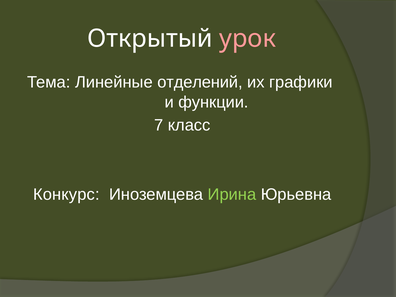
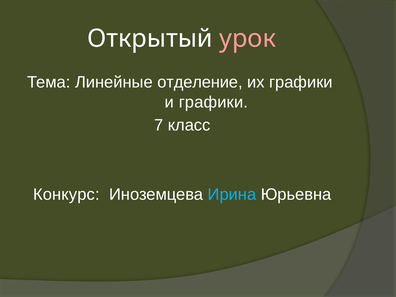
отделений: отделений -> отделение
и функции: функции -> графики
Ирина colour: light green -> light blue
